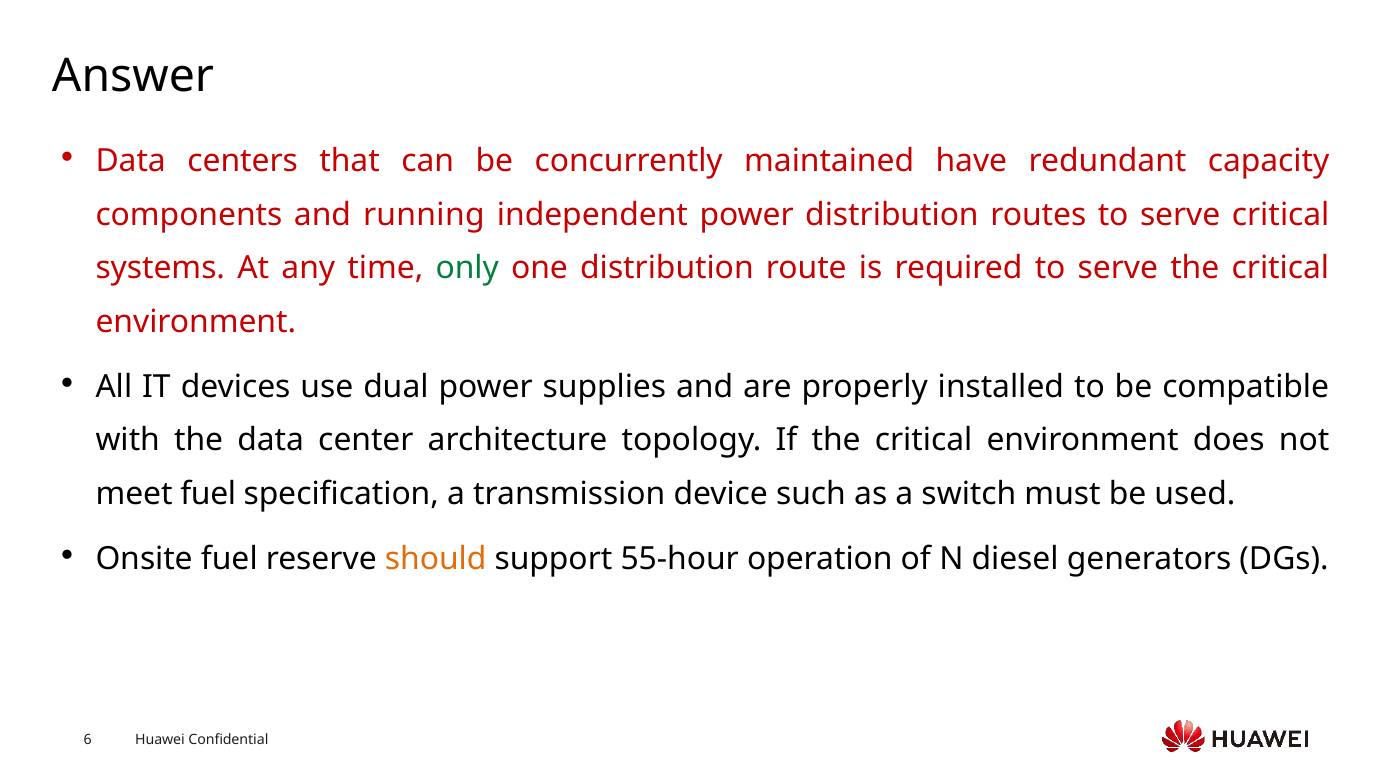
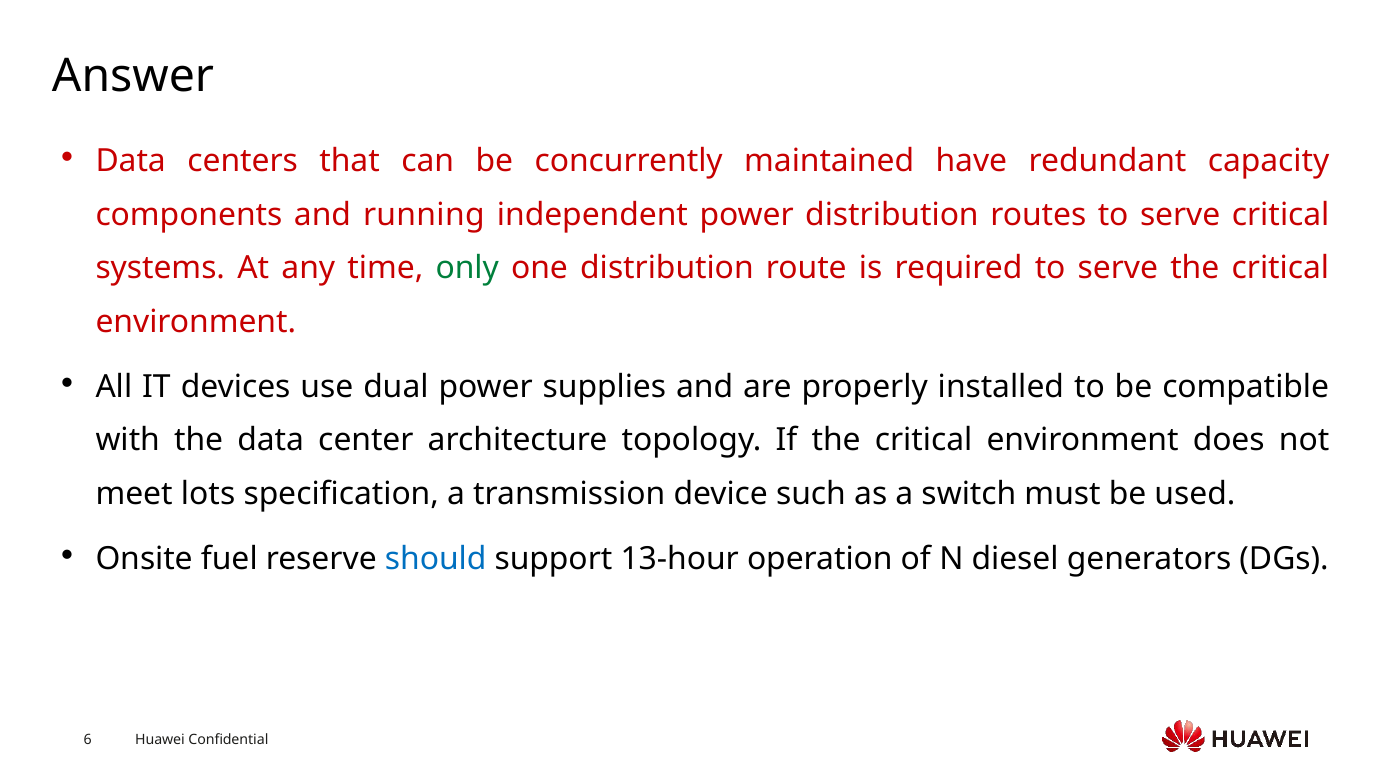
meet fuel: fuel -> lots
should colour: orange -> blue
55-hour: 55-hour -> 13-hour
